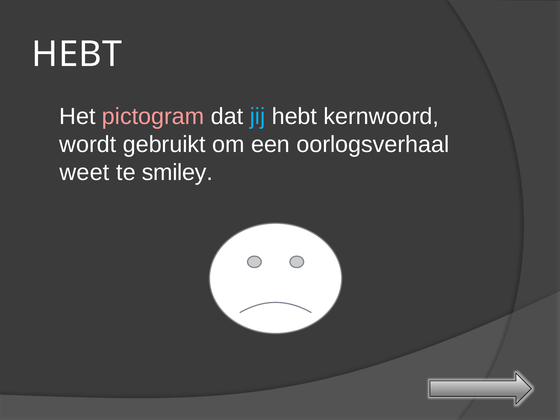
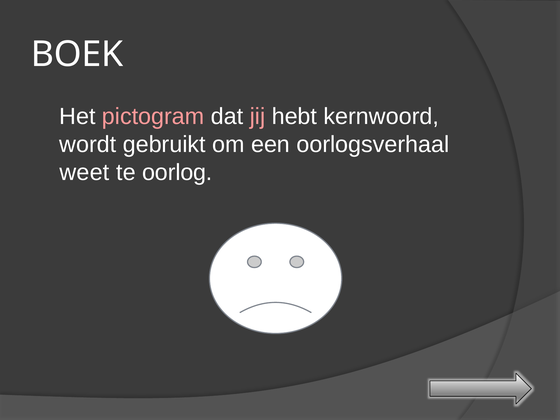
HEBT at (77, 54): HEBT -> BOEK
jij colour: light blue -> pink
smiley: smiley -> oorlog
